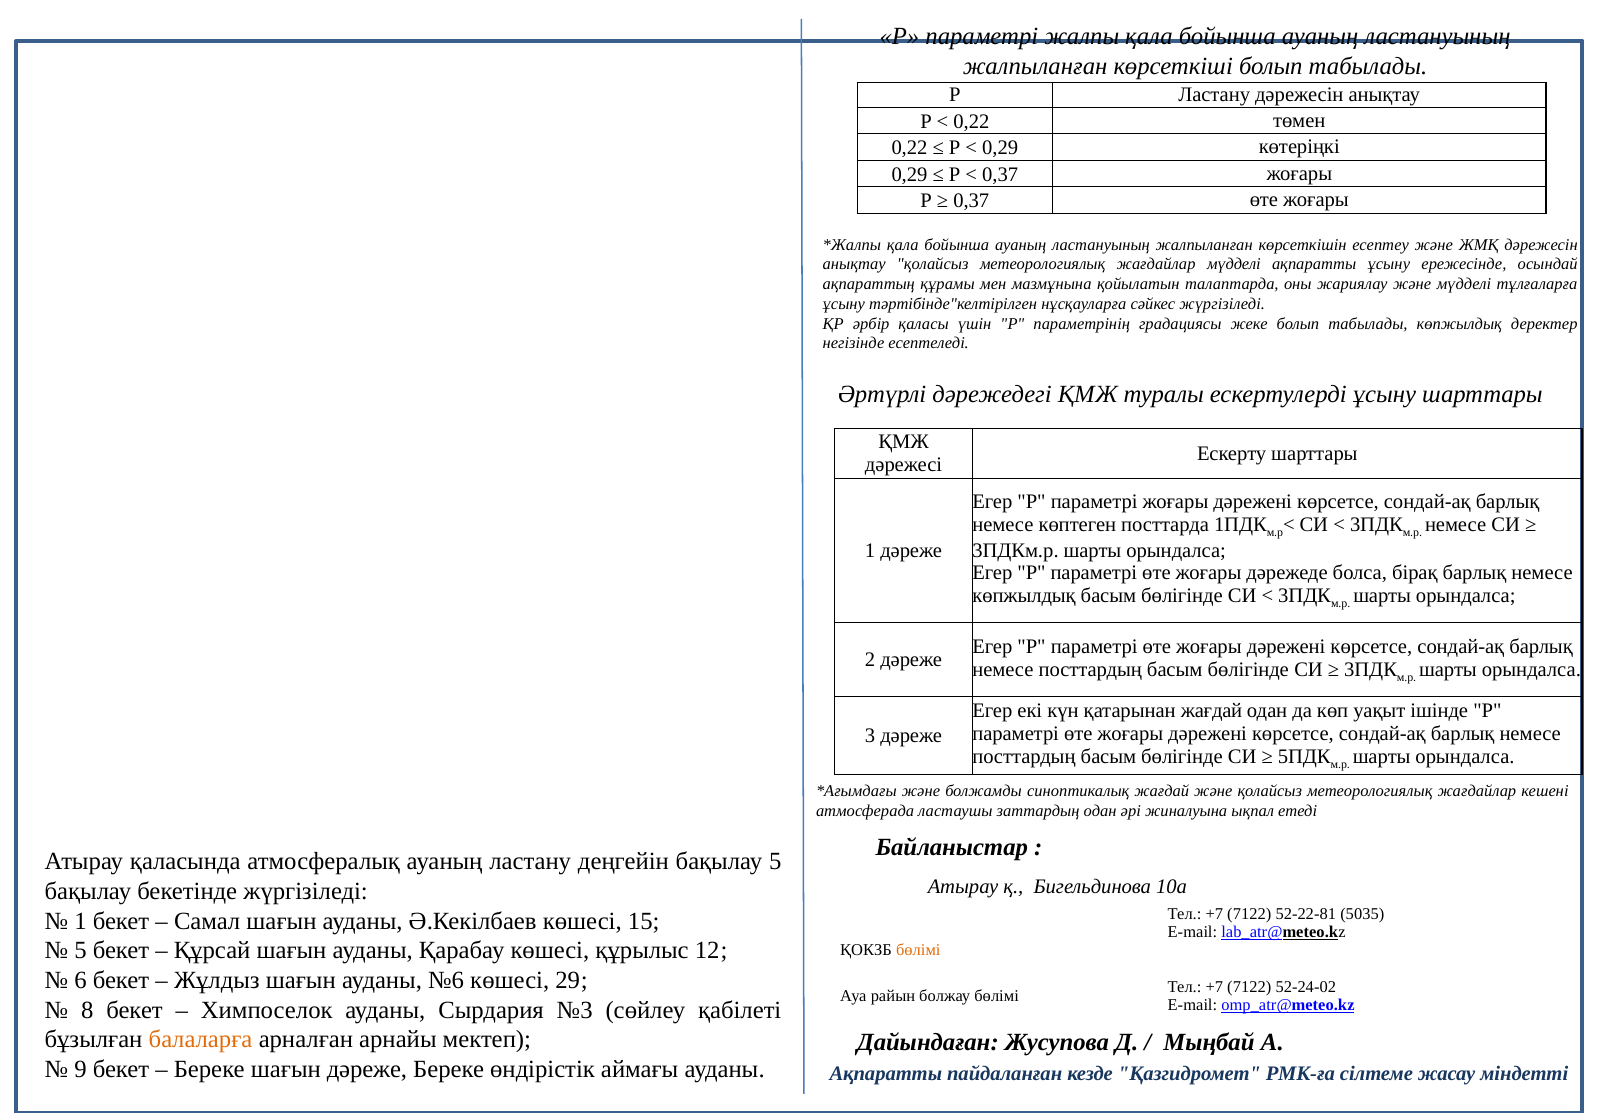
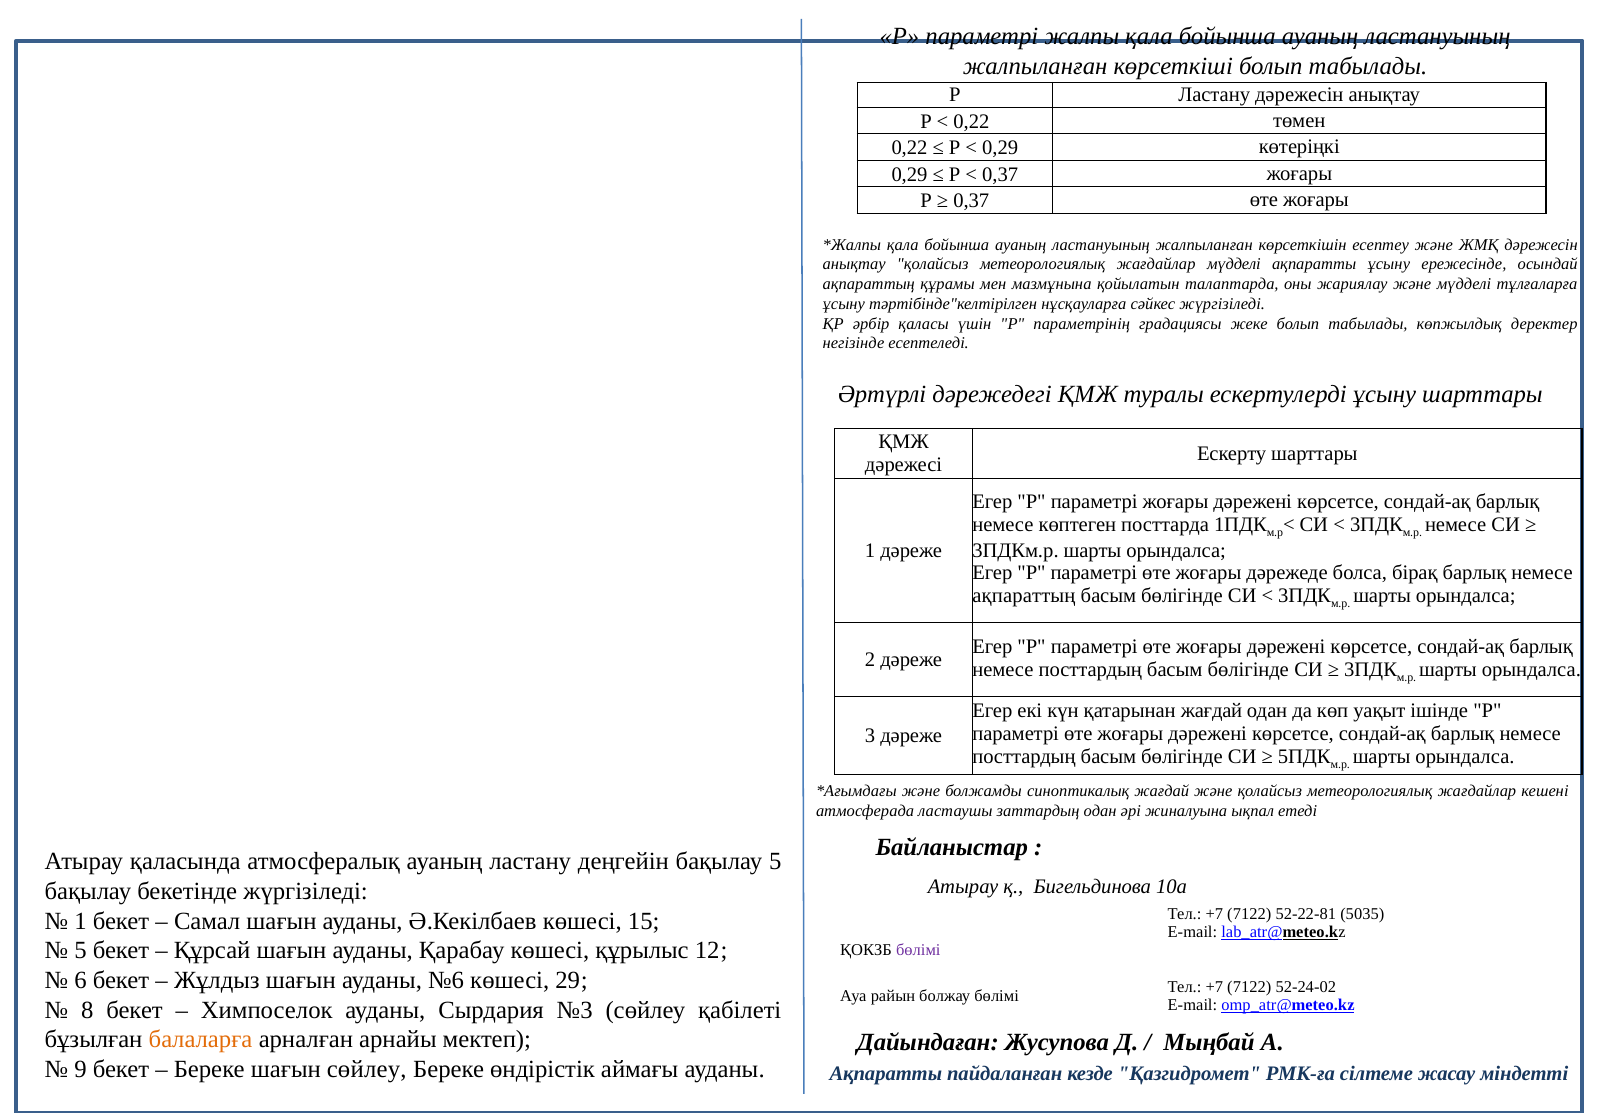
көпжылдық at (1024, 596): көпжылдық -> ақпараттың
бөлімі at (918, 951) colour: orange -> purple
шағын дәреже: дәреже -> сөйлеу
